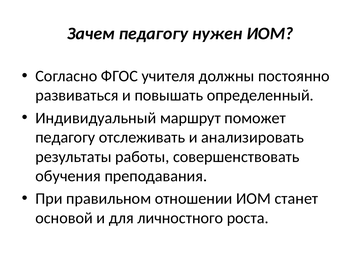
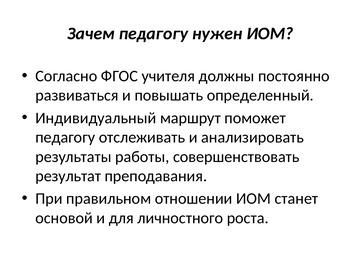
обучения: обучения -> результат
